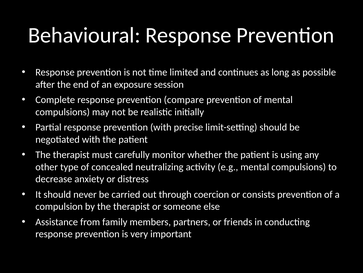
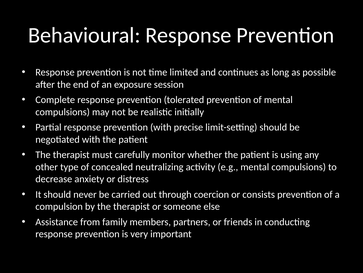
compare: compare -> tolerated
